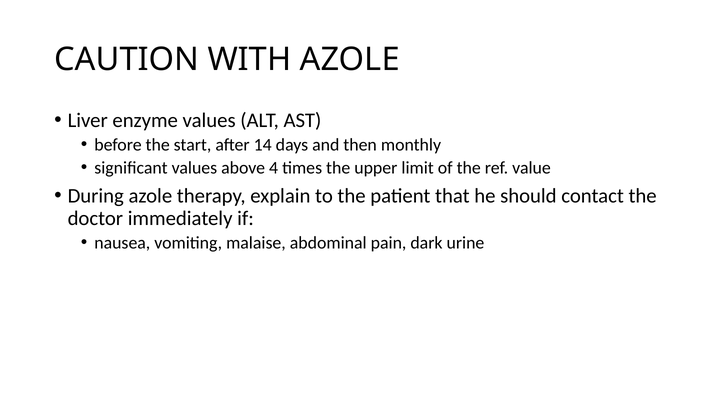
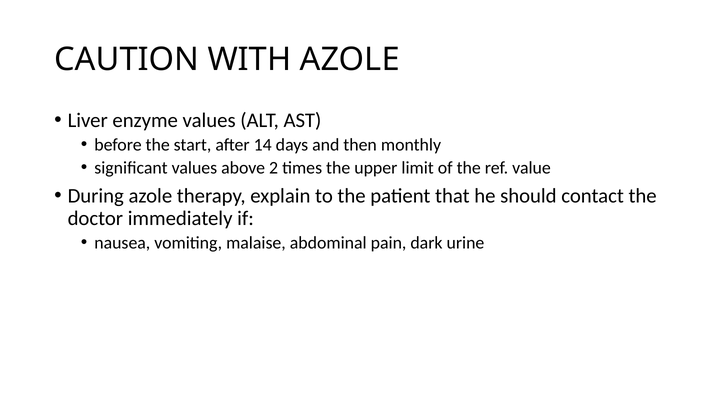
4: 4 -> 2
